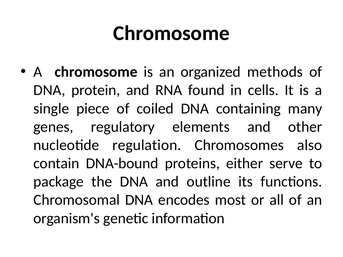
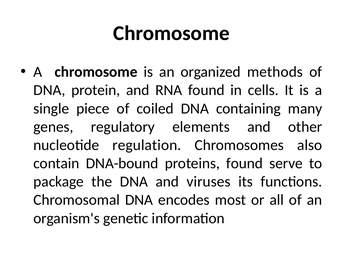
proteins either: either -> found
outline: outline -> viruses
